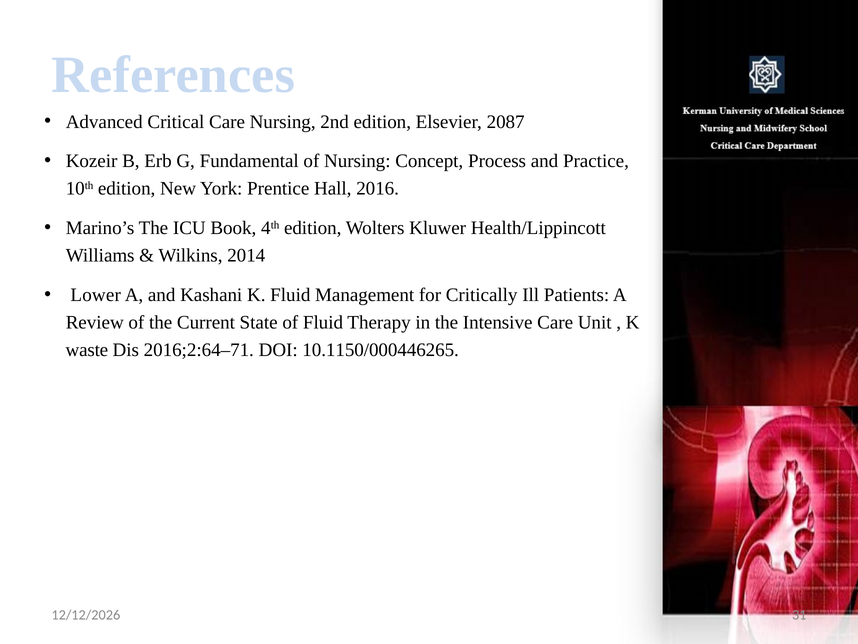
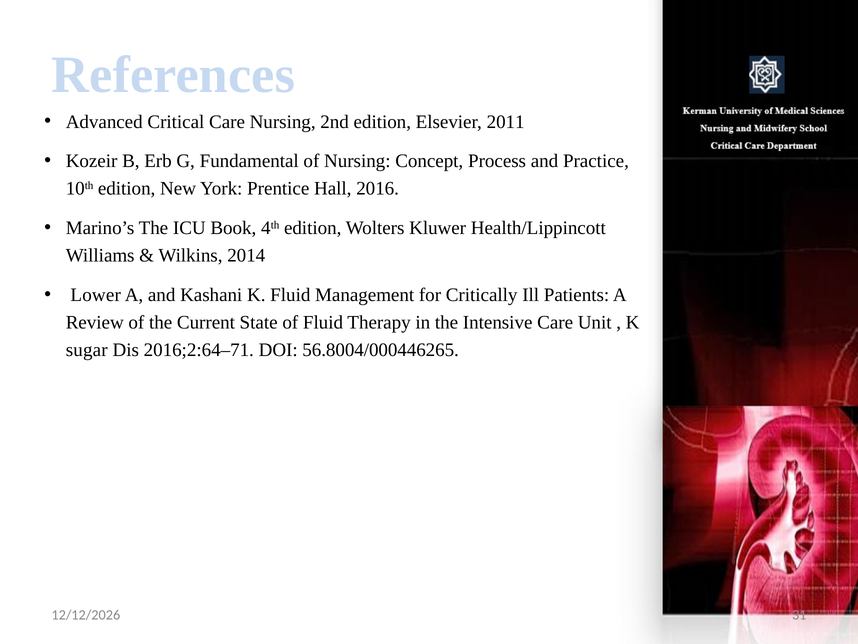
2087: 2087 -> 2011
waste: waste -> sugar
10.1150/000446265: 10.1150/000446265 -> 56.8004/000446265
